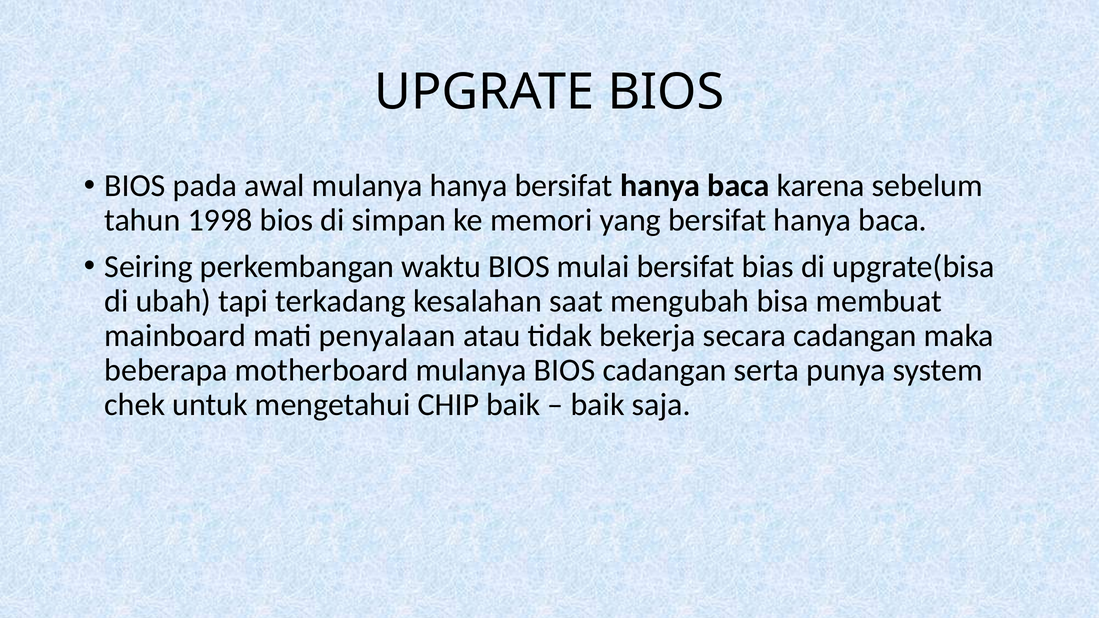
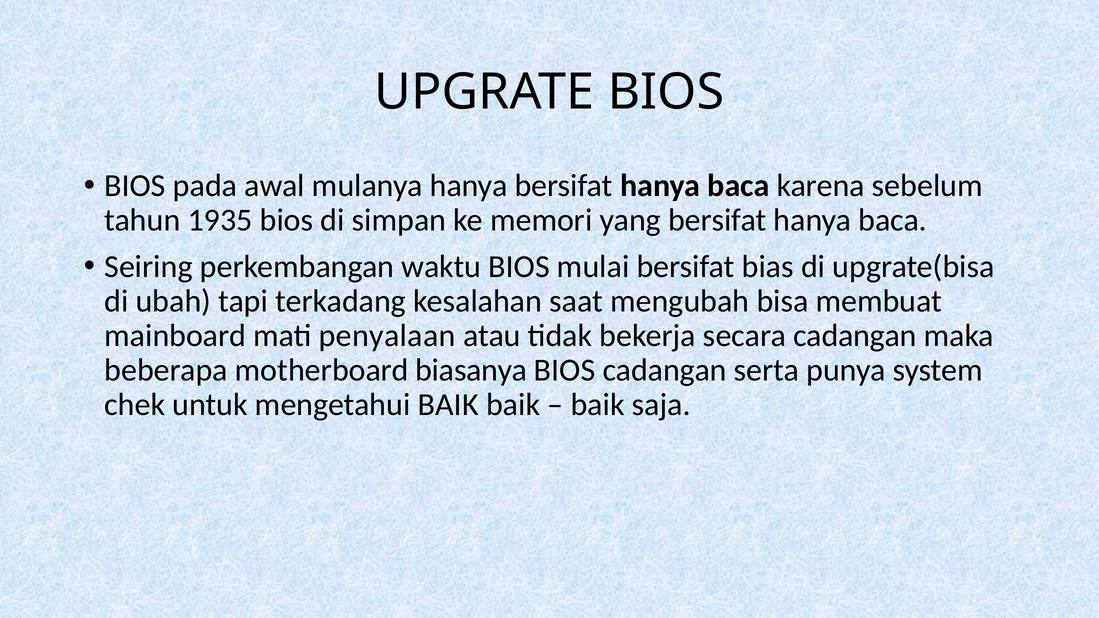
1998: 1998 -> 1935
motherboard mulanya: mulanya -> biasanya
mengetahui CHIP: CHIP -> BAIK
